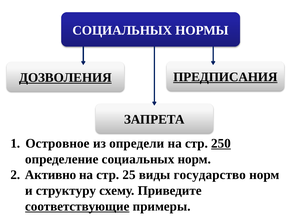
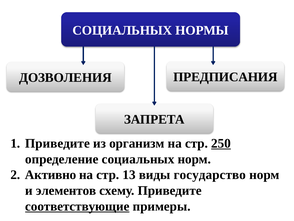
ПРЕДПИСАНИЯ underline: present -> none
ДОЗВОЛЕНИЯ underline: present -> none
Островное at (57, 143): Островное -> Приведите
определи: определи -> организм
25: 25 -> 13
структуру: структуру -> элементов
